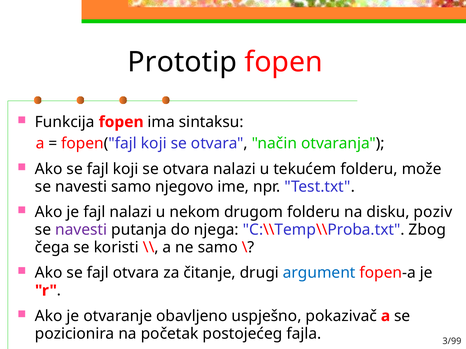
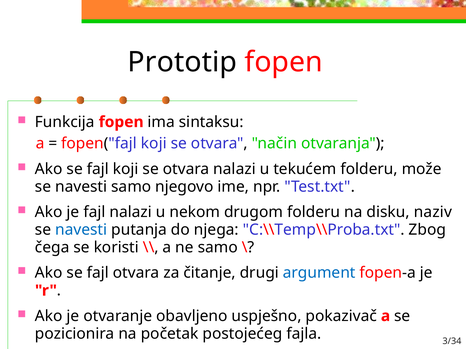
poziv: poziv -> naziv
navesti at (81, 230) colour: purple -> blue
3/99: 3/99 -> 3/34
